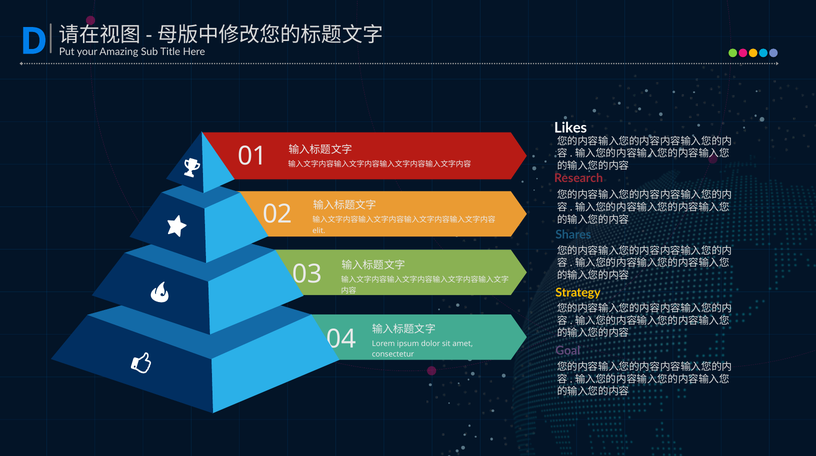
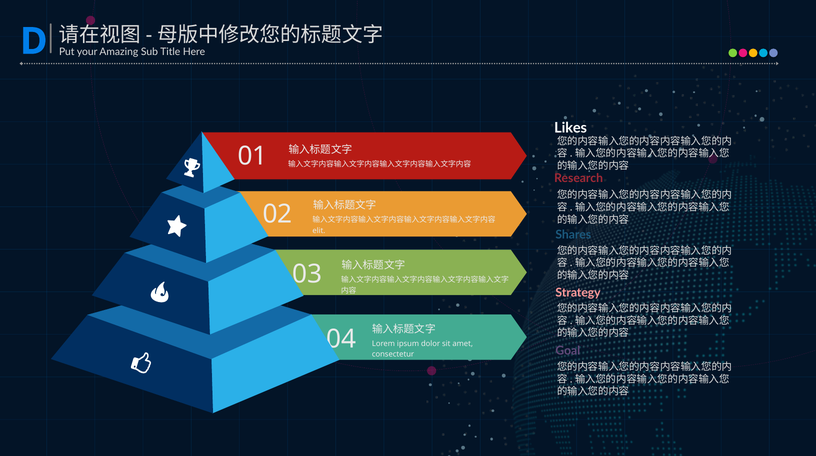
Strategy colour: yellow -> pink
